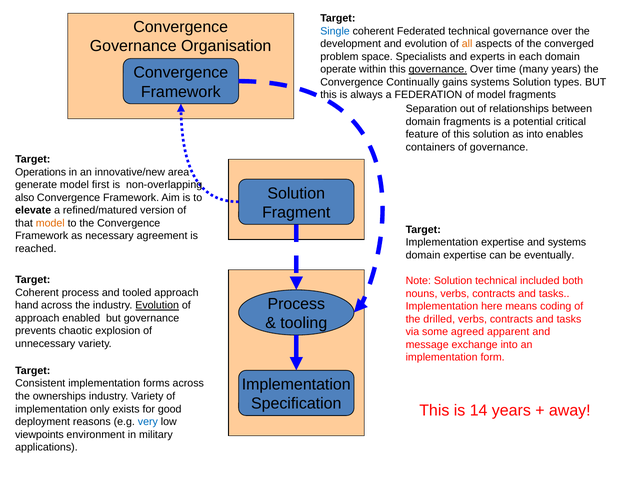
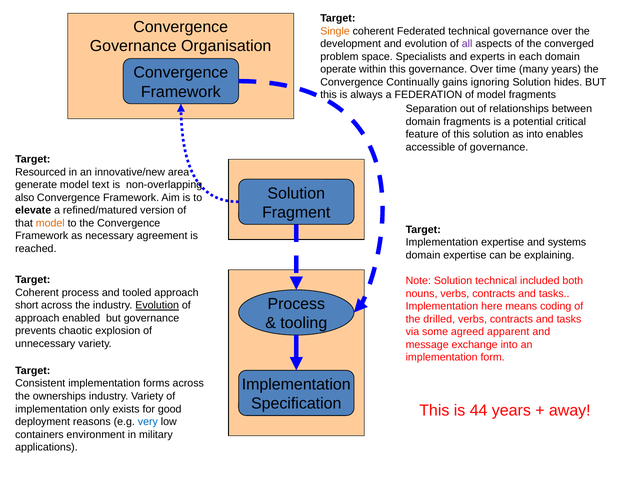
Single colour: blue -> orange
all colour: orange -> purple
governance at (438, 69) underline: present -> none
gains systems: systems -> ignoring
types: types -> hides
containers: containers -> accessible
Operations: Operations -> Resourced
first: first -> text
eventually: eventually -> explaining
hand: hand -> short
14: 14 -> 44
viewpoints: viewpoints -> containers
